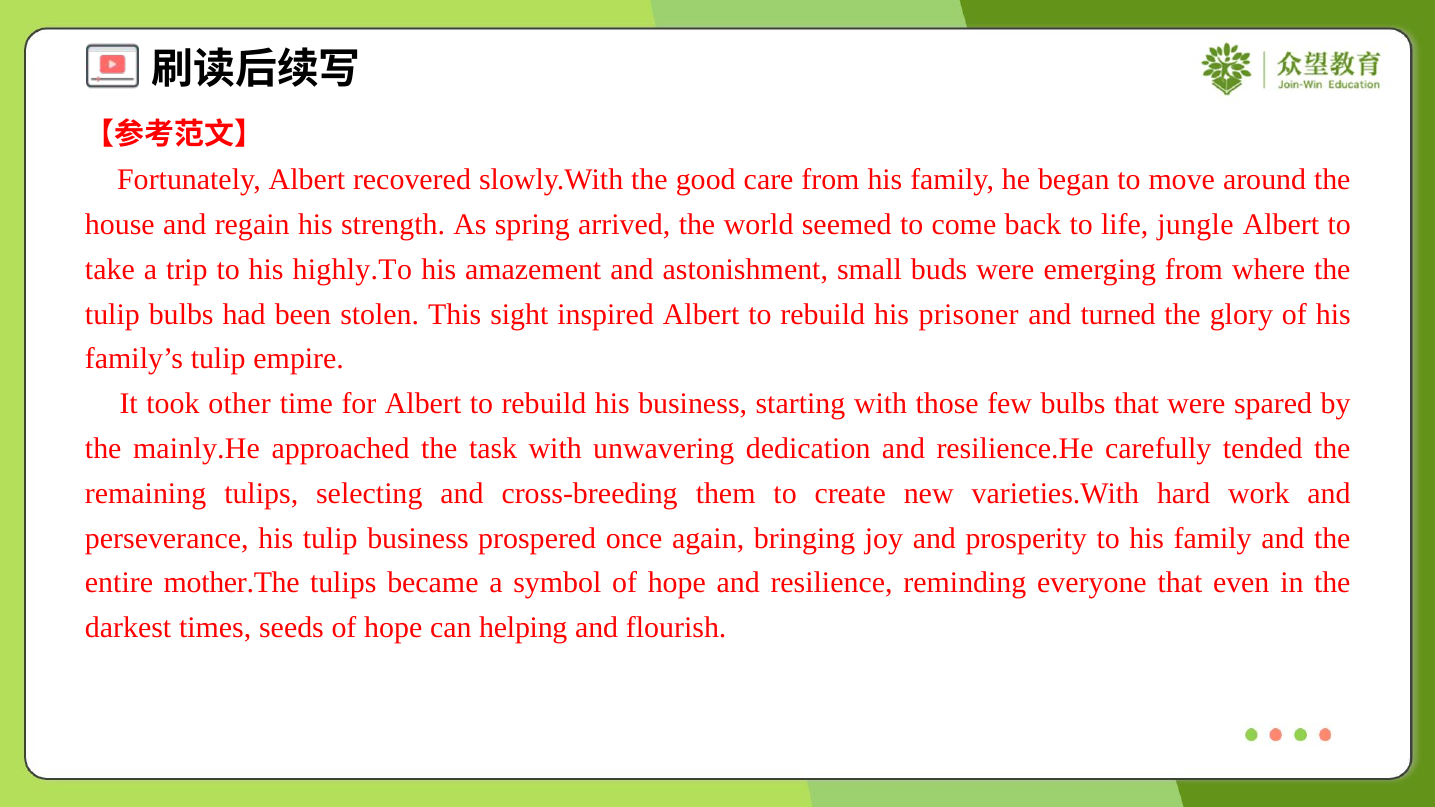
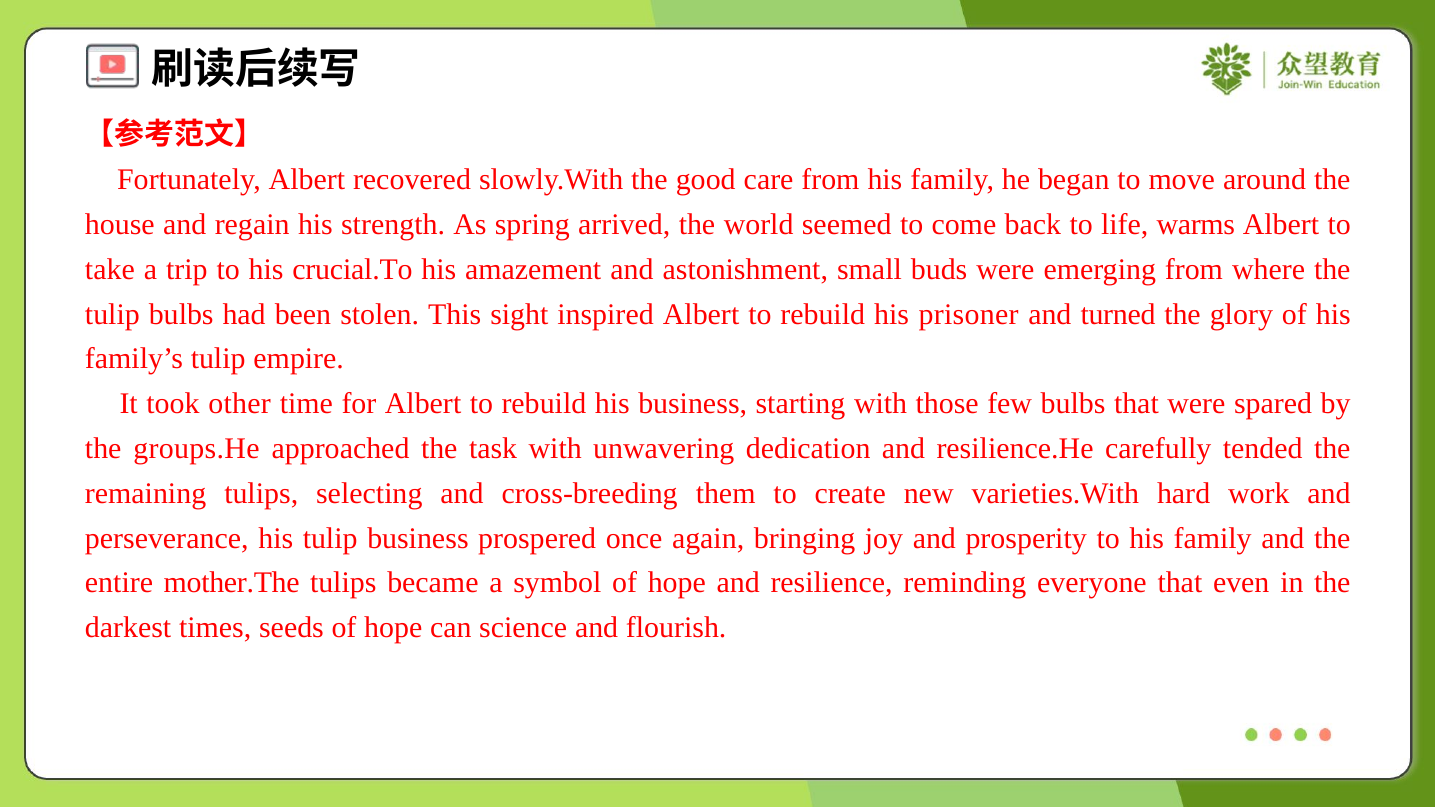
jungle: jungle -> warms
highly.To: highly.To -> crucial.To
mainly.He: mainly.He -> groups.He
helping: helping -> science
